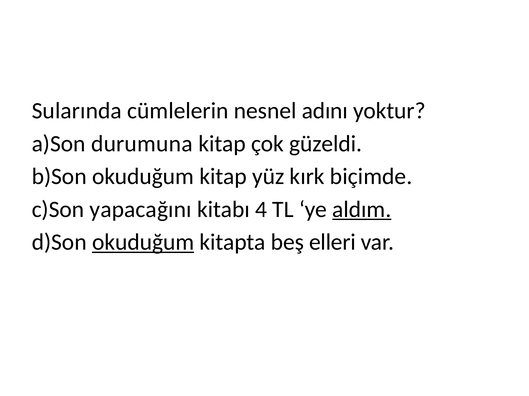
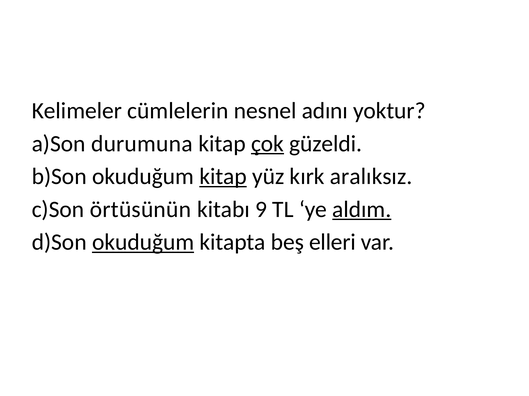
Sularında: Sularında -> Kelimeler
çok underline: none -> present
kitap at (223, 177) underline: none -> present
biçimde: biçimde -> aralıksız
yapacağını: yapacağını -> örtüsünün
4: 4 -> 9
